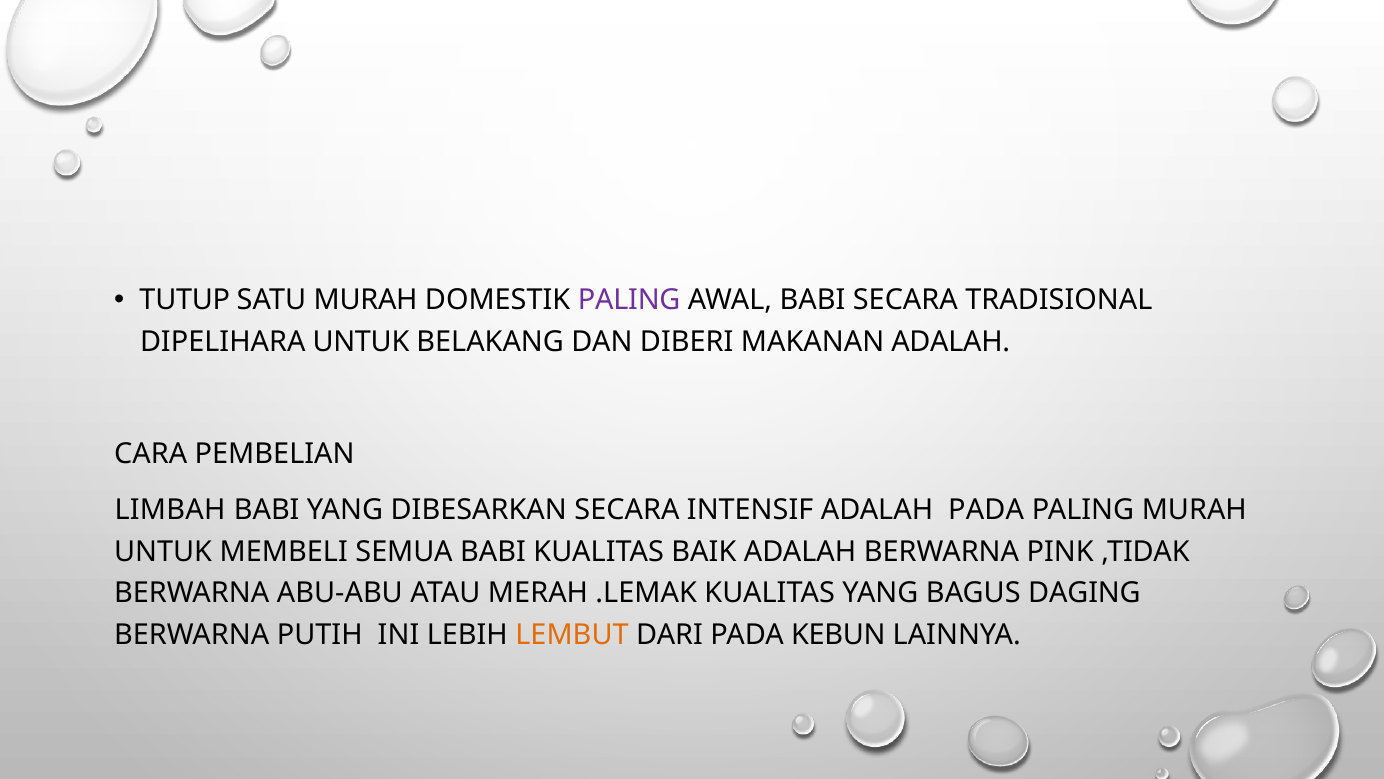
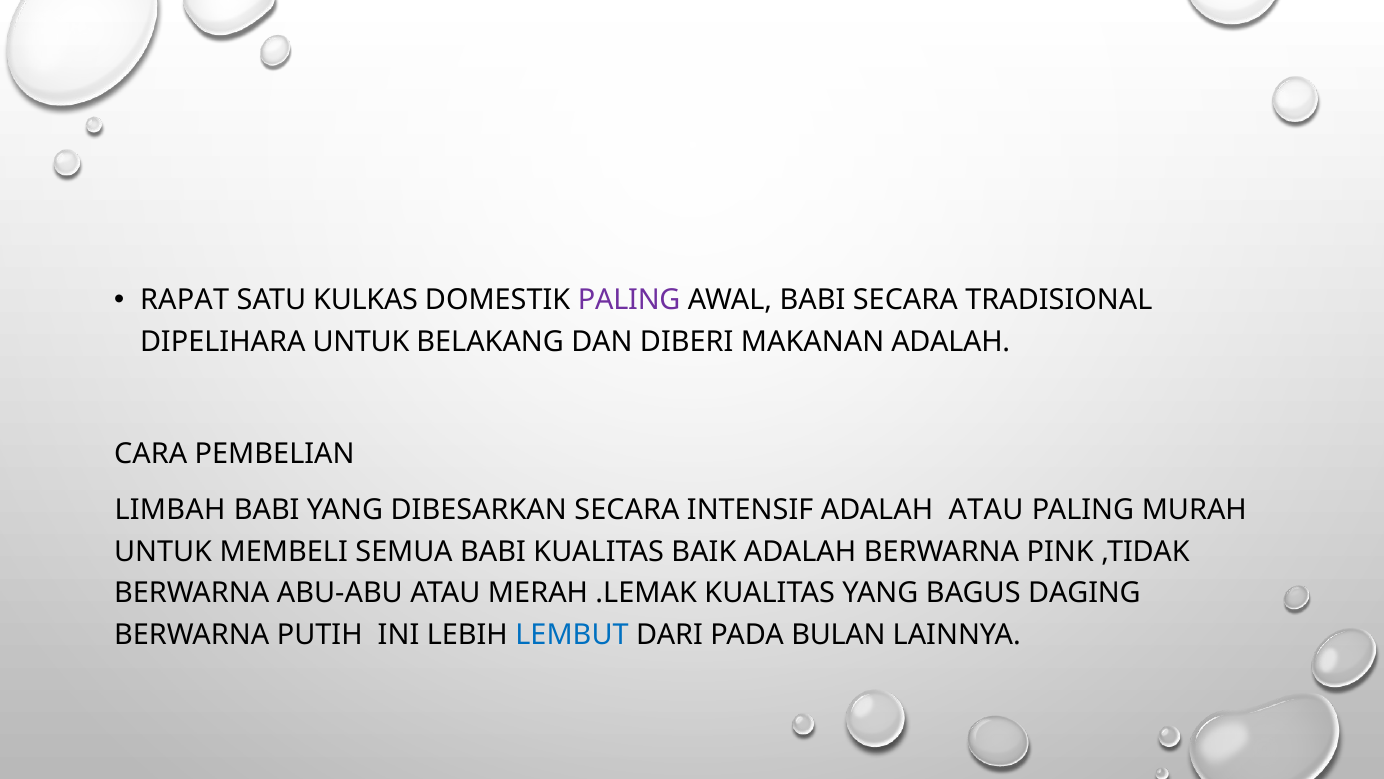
TUTUP: TUTUP -> RAPAT
SATU MURAH: MURAH -> KULKAS
ADALAH PADA: PADA -> ATAU
LEMBUT colour: orange -> blue
KEBUN: KEBUN -> BULAN
